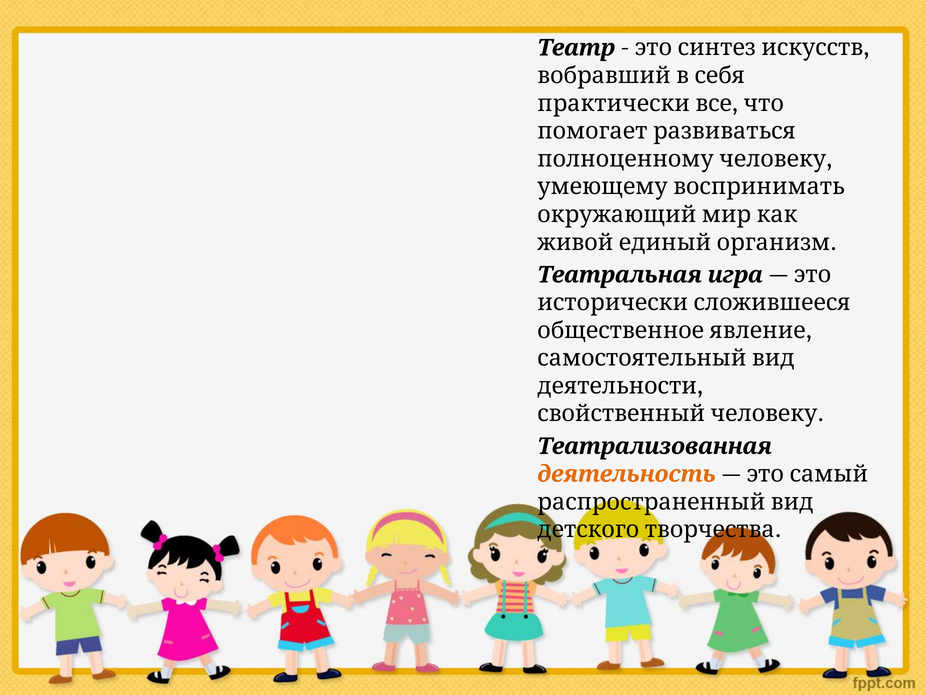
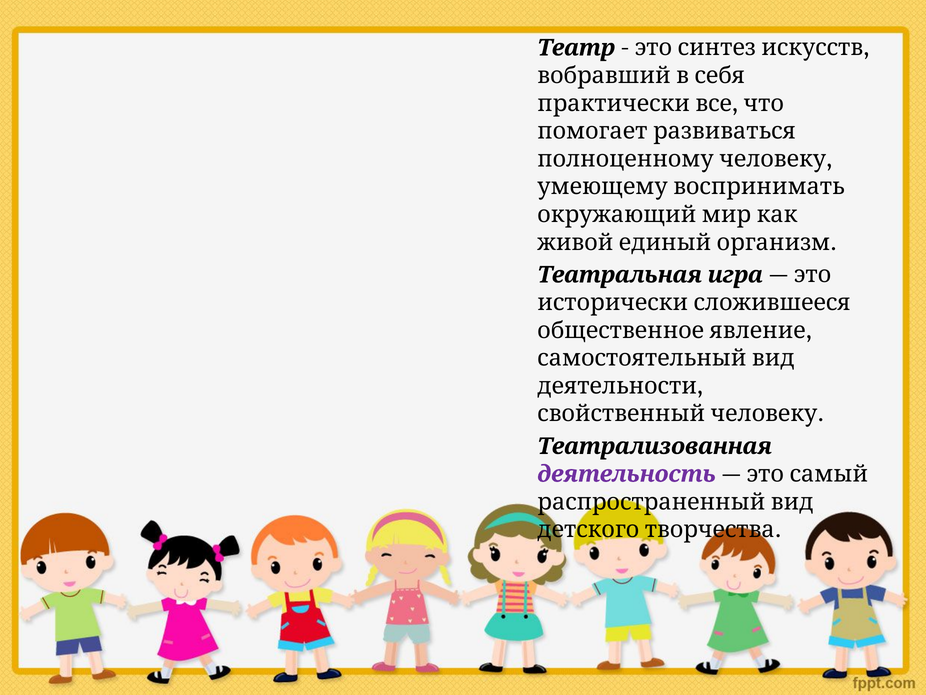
деятельность colour: orange -> purple
